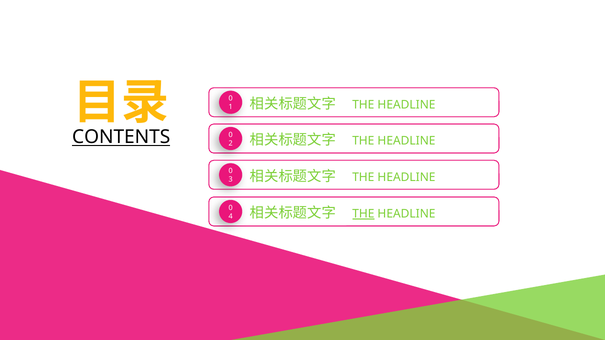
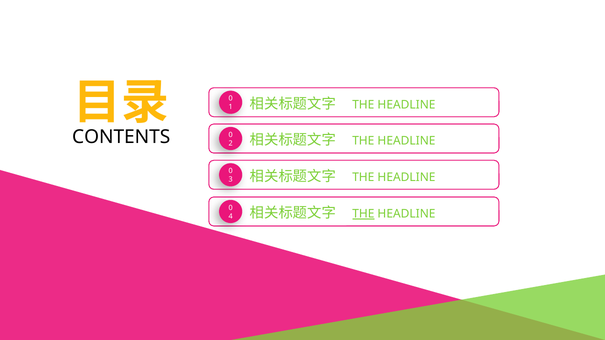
CONTENTS underline: present -> none
